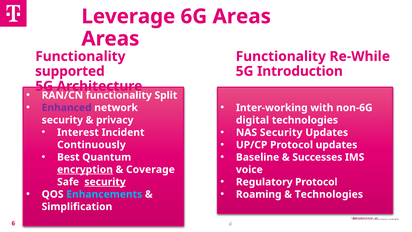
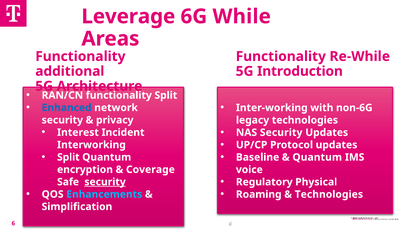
6G Areas: Areas -> While
supported: supported -> additional
Enhanced colour: purple -> blue
digital: digital -> legacy
Continuously: Continuously -> Interworking
Best at (68, 157): Best -> Split
Successes at (317, 157): Successes -> Quantum
encryption underline: present -> none
Regulatory Protocol: Protocol -> Physical
